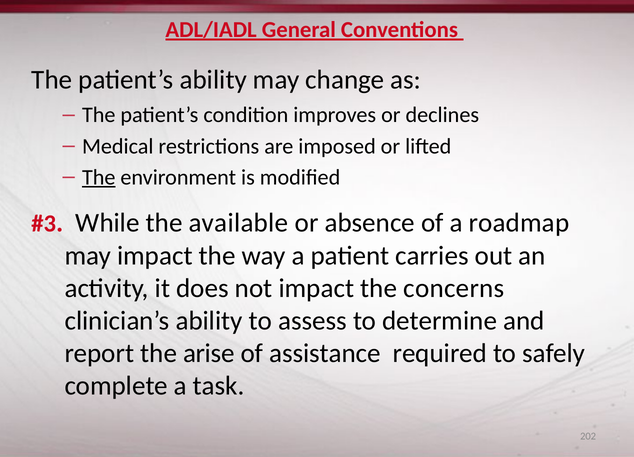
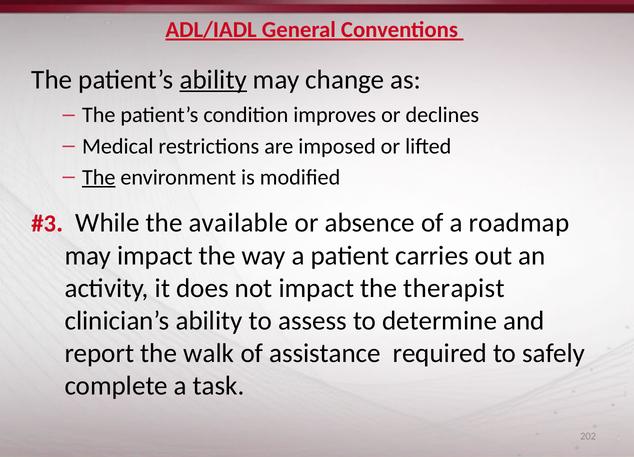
ability at (213, 80) underline: none -> present
concerns: concerns -> therapist
arise: arise -> walk
